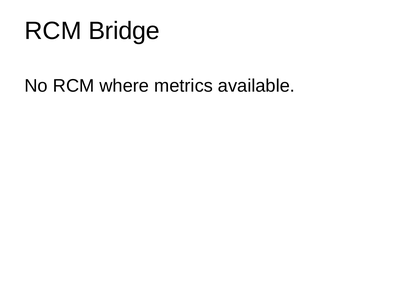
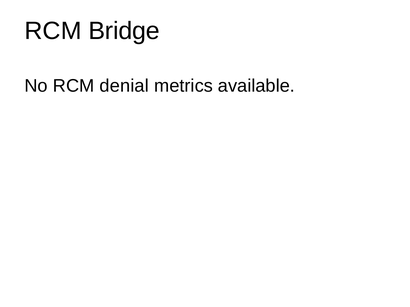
where: where -> denial
